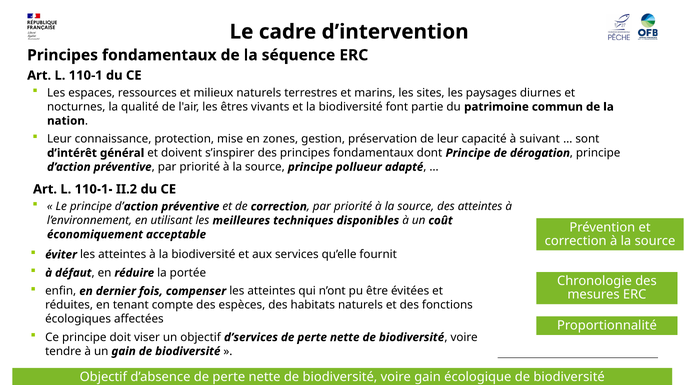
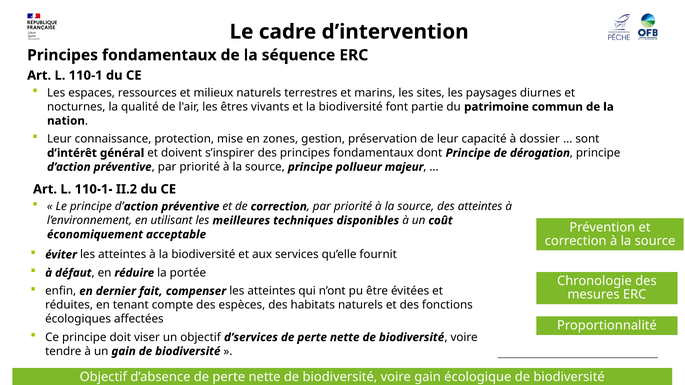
suivant: suivant -> dossier
adapté: adapté -> majeur
fois: fois -> fait
